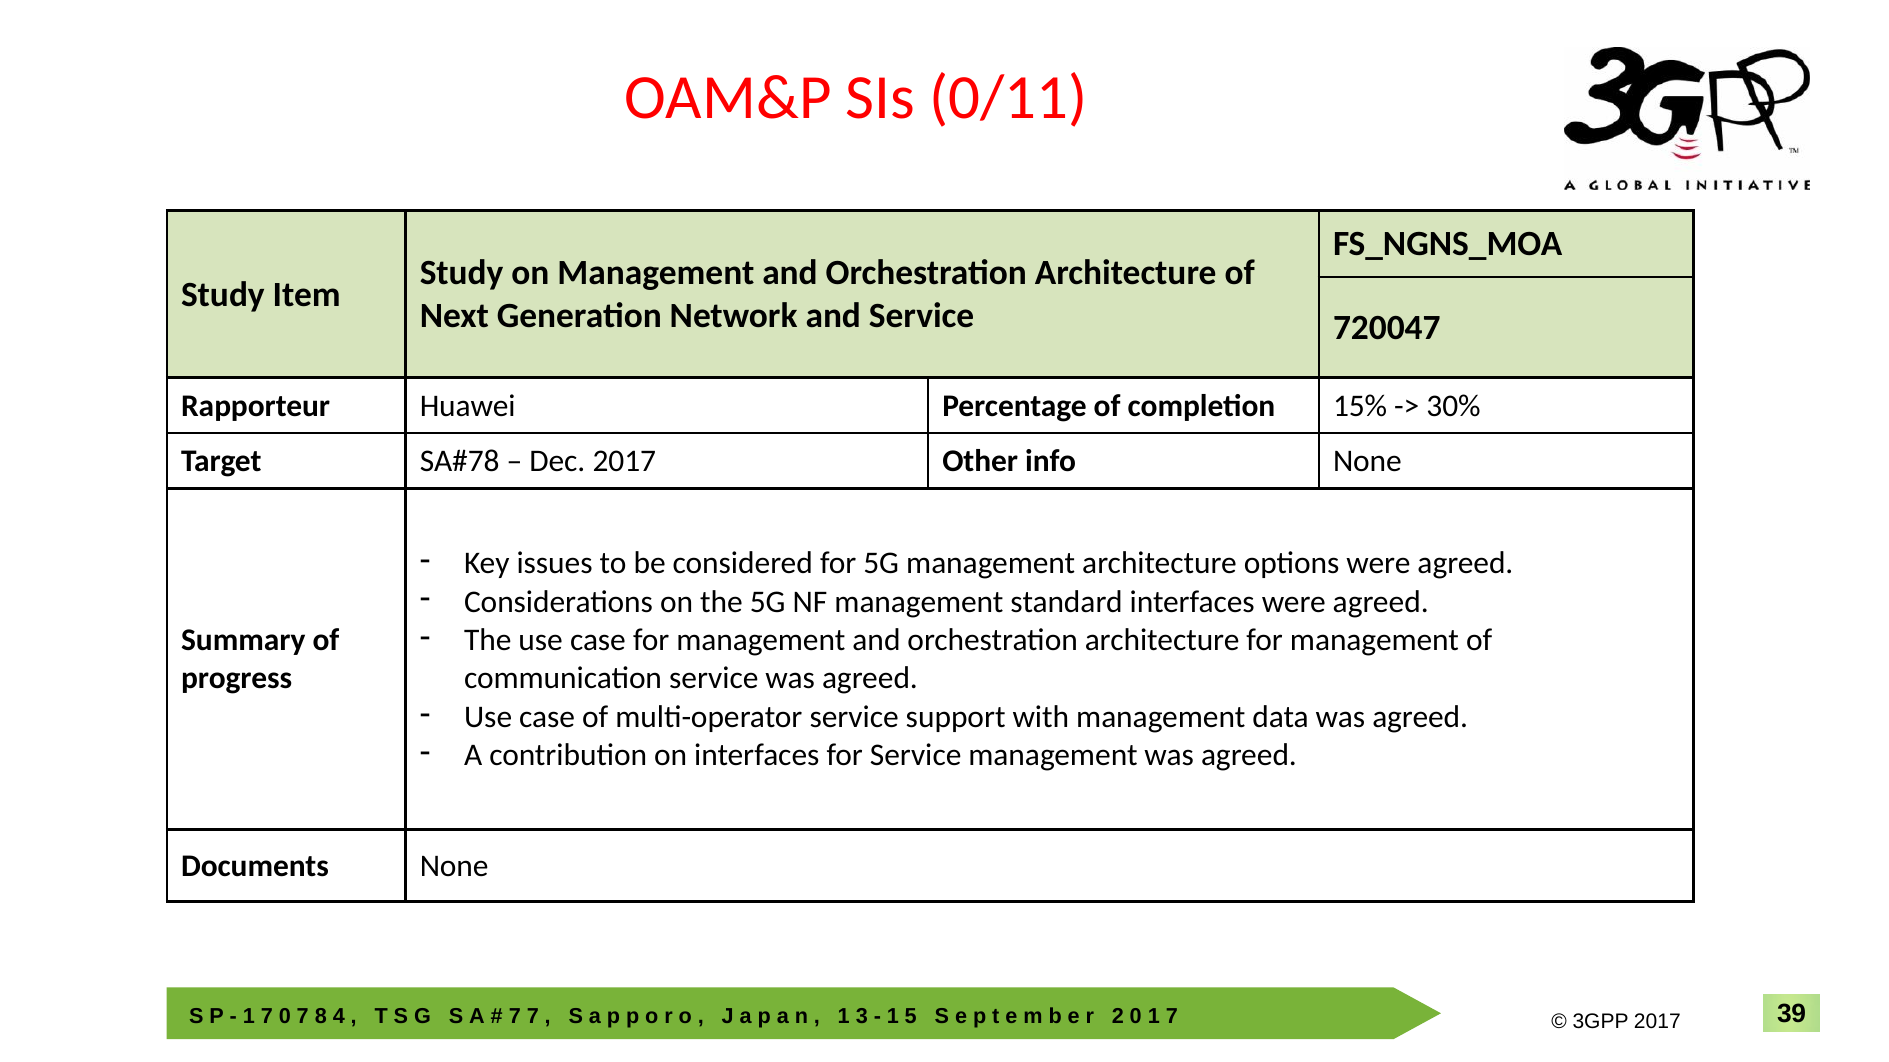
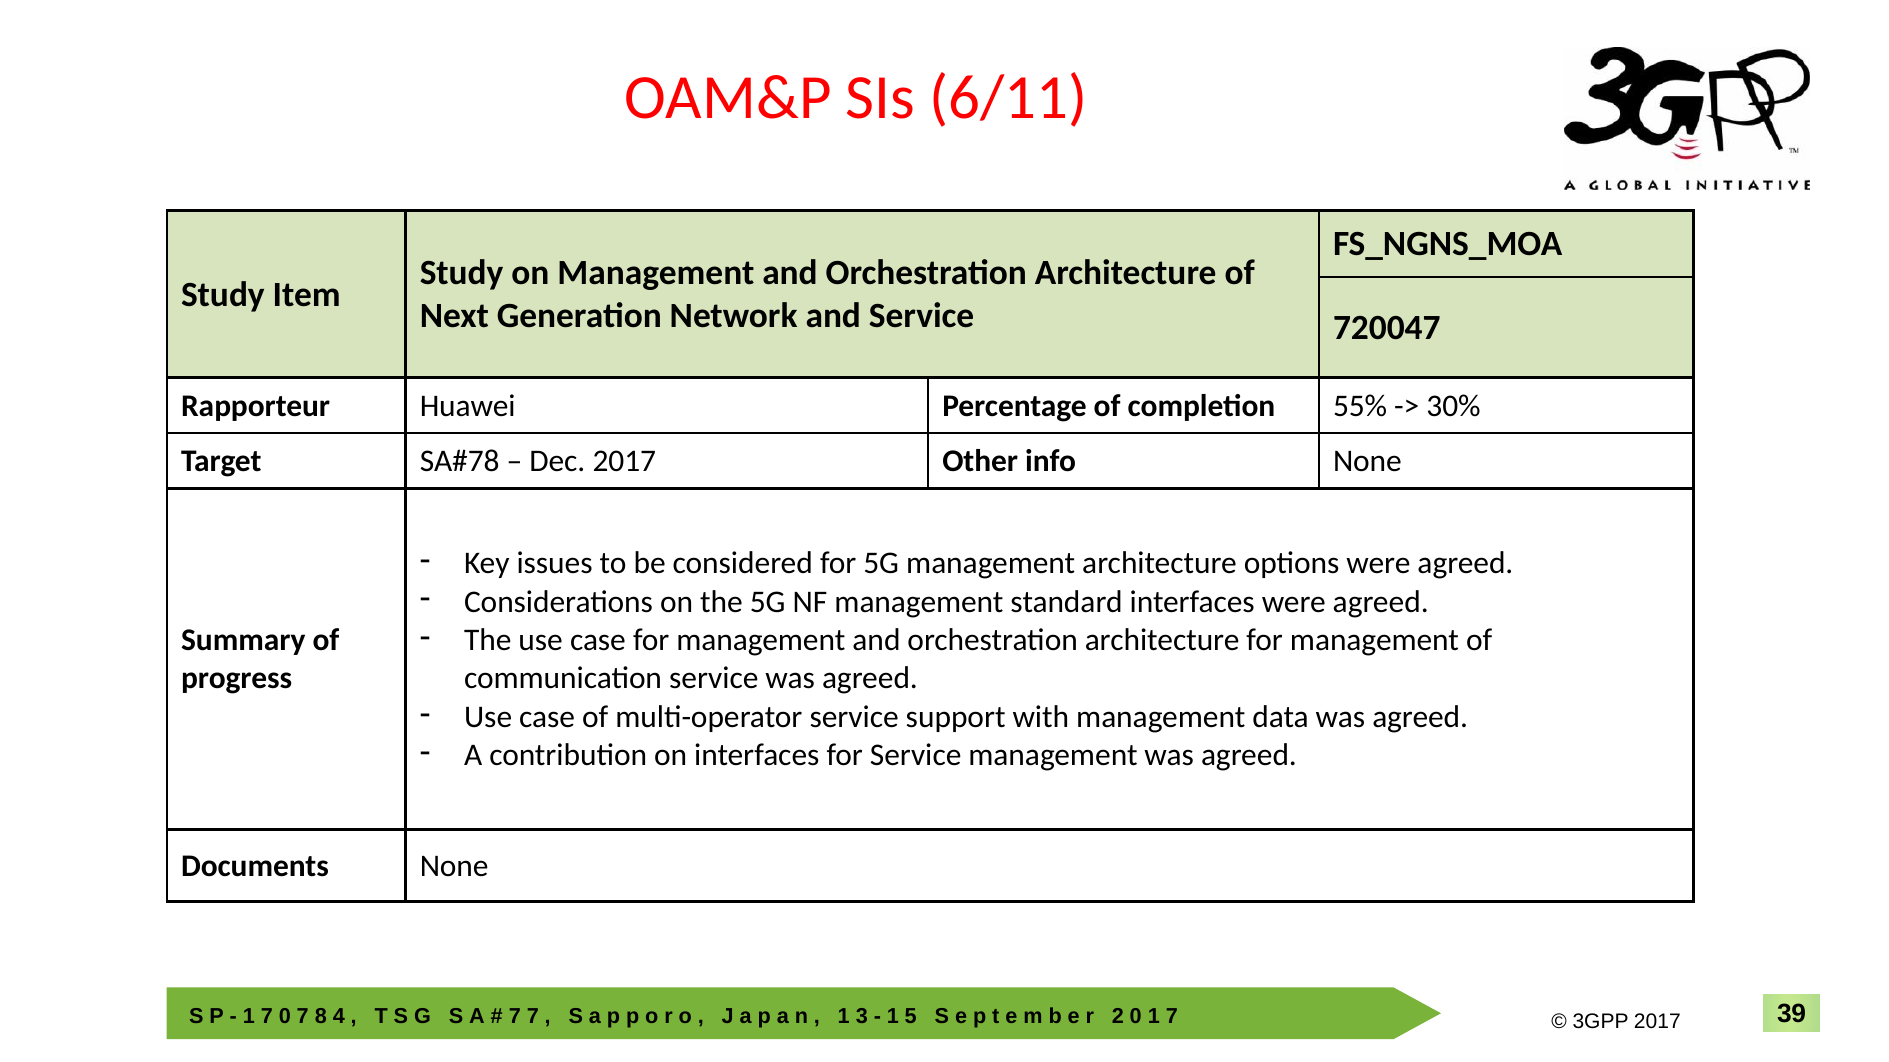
0/11: 0/11 -> 6/11
15%: 15% -> 55%
